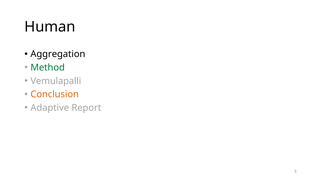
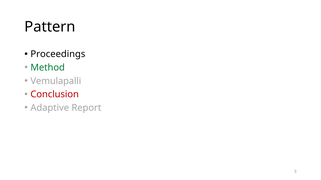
Human: Human -> Pattern
Aggregation: Aggregation -> Proceedings
Conclusion colour: orange -> red
